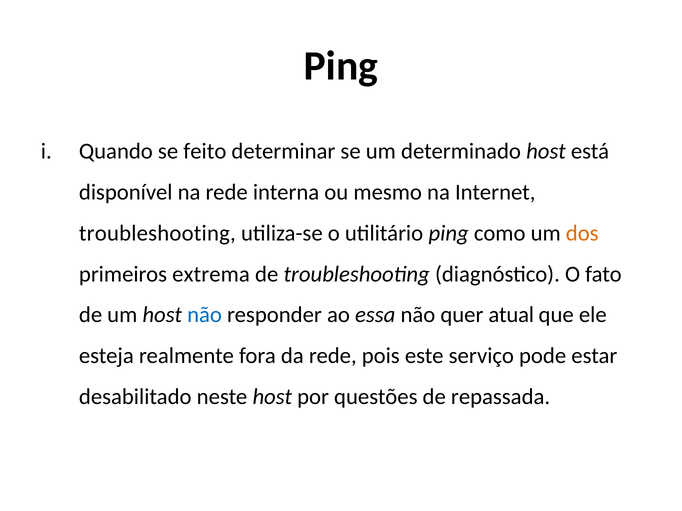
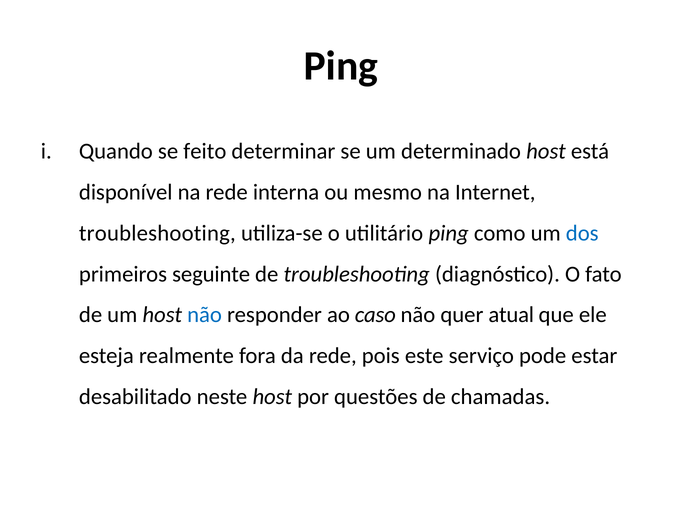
dos colour: orange -> blue
extrema: extrema -> seguinte
essa: essa -> caso
repassada: repassada -> chamadas
